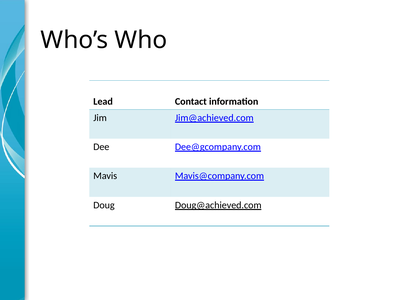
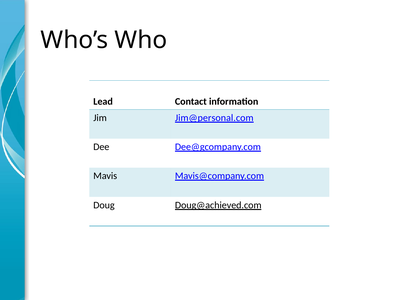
Jim@achieved.com: Jim@achieved.com -> Jim@personal.com
